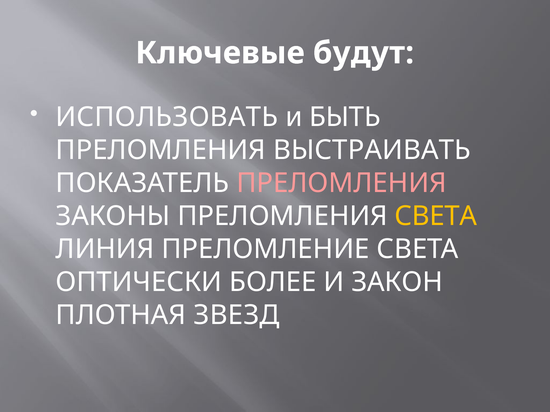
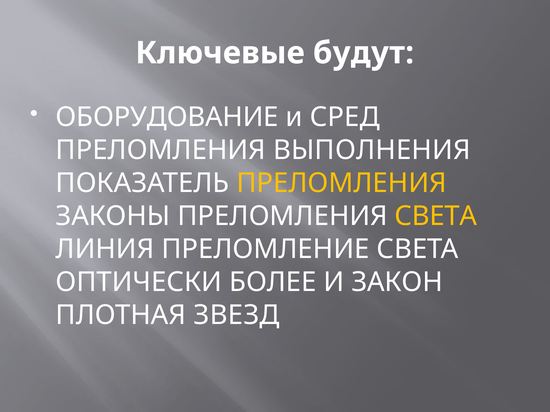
ИСПОЛЬЗОВАТЬ: ИСПОЛЬЗОВАТЬ -> ОБОРУДОВАНИЕ
БЫТЬ: БЫТЬ -> СРЕД
ВЫСТРАИВАТЬ: ВЫСТРАИВАТЬ -> ВЫПОЛНЕНИЯ
ПРЕЛОМЛЕНИЯ at (342, 183) colour: pink -> yellow
